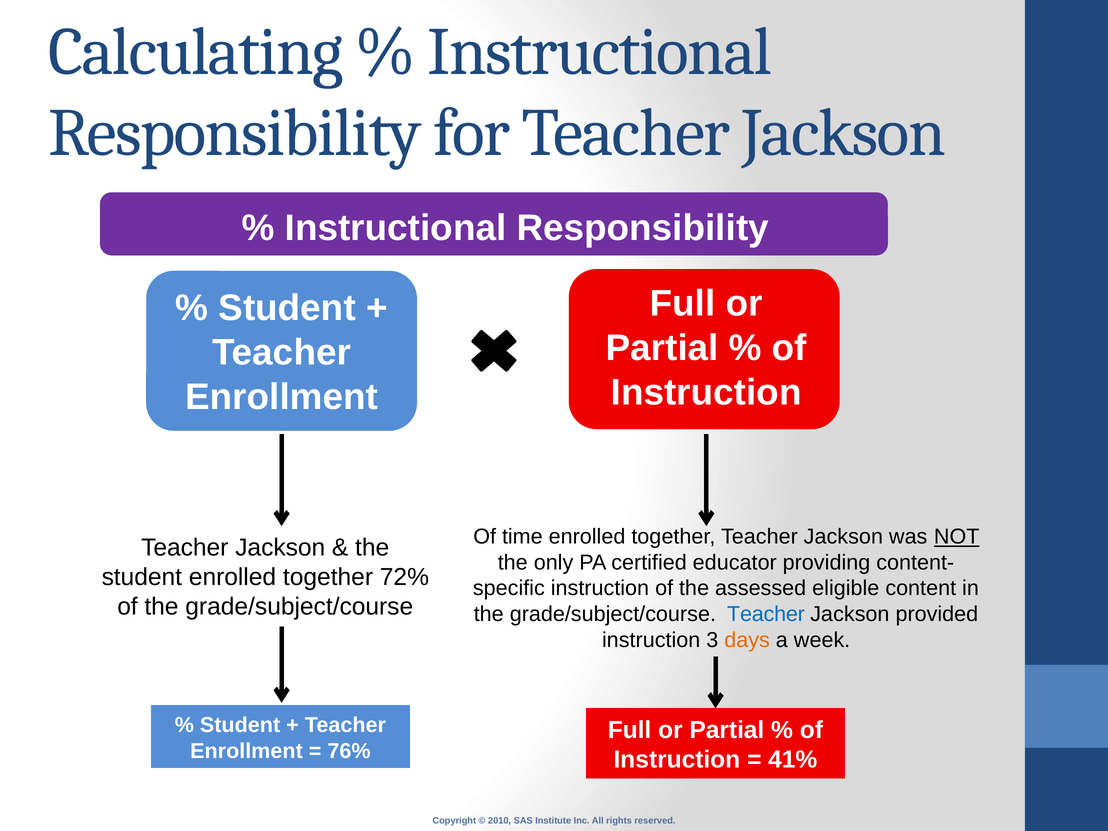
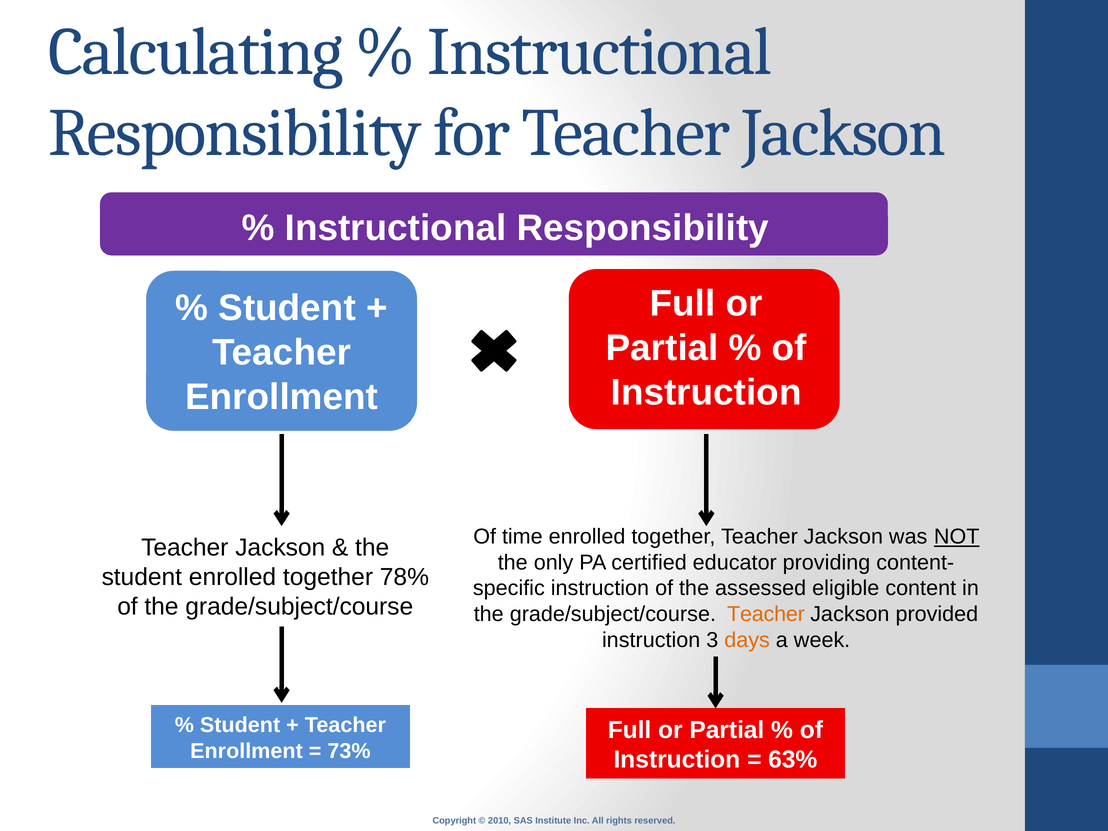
72%: 72% -> 78%
Teacher at (766, 614) colour: blue -> orange
76%: 76% -> 73%
41%: 41% -> 63%
